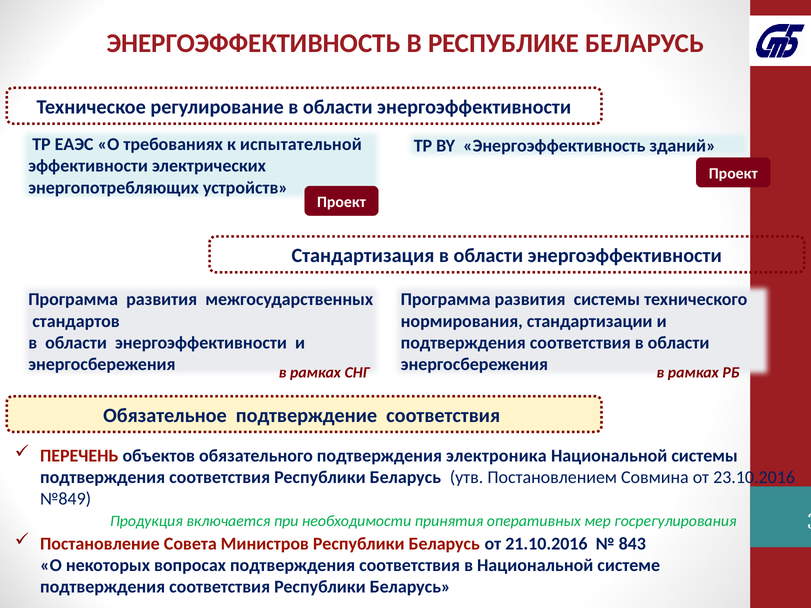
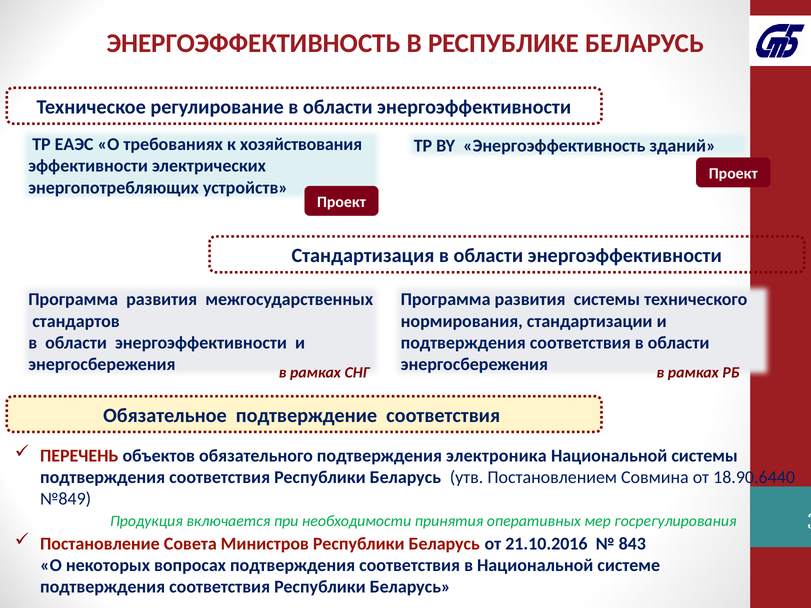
испытательной: испытательной -> хозяйствования
23.10.2016: 23.10.2016 -> 18.90.6440
